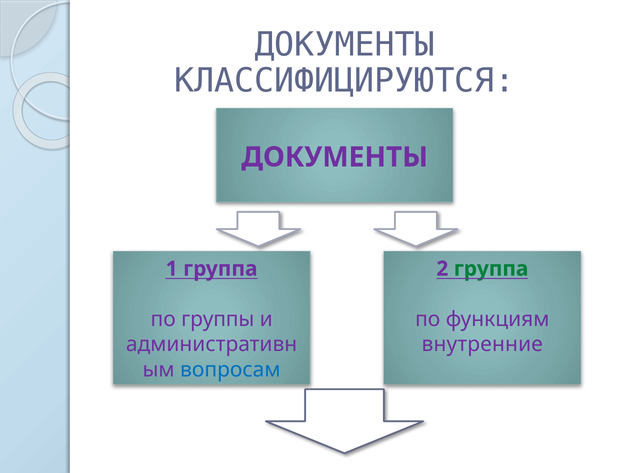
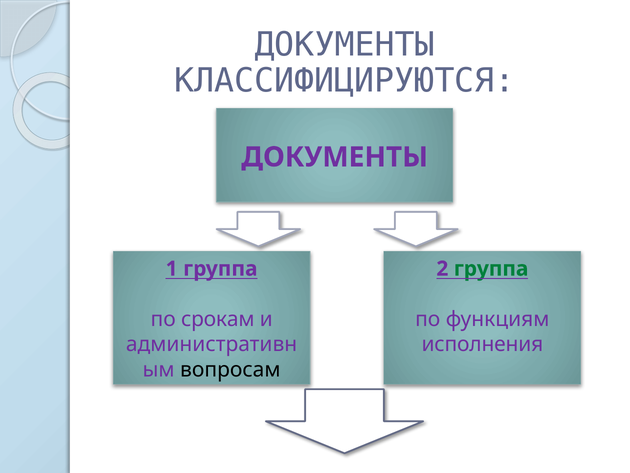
группы: группы -> срокам
внутренние: внутренние -> исполнения
вопросам colour: blue -> black
